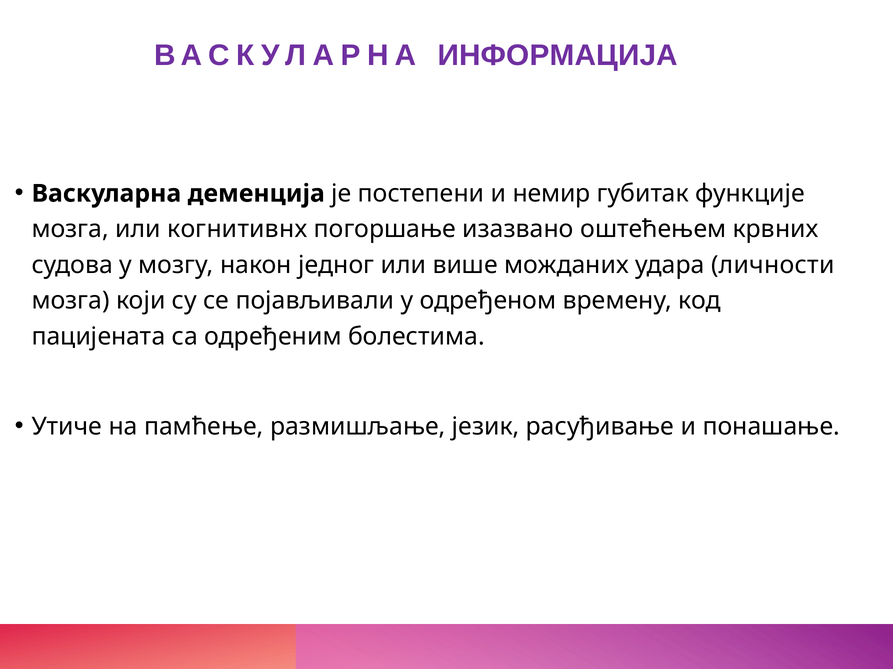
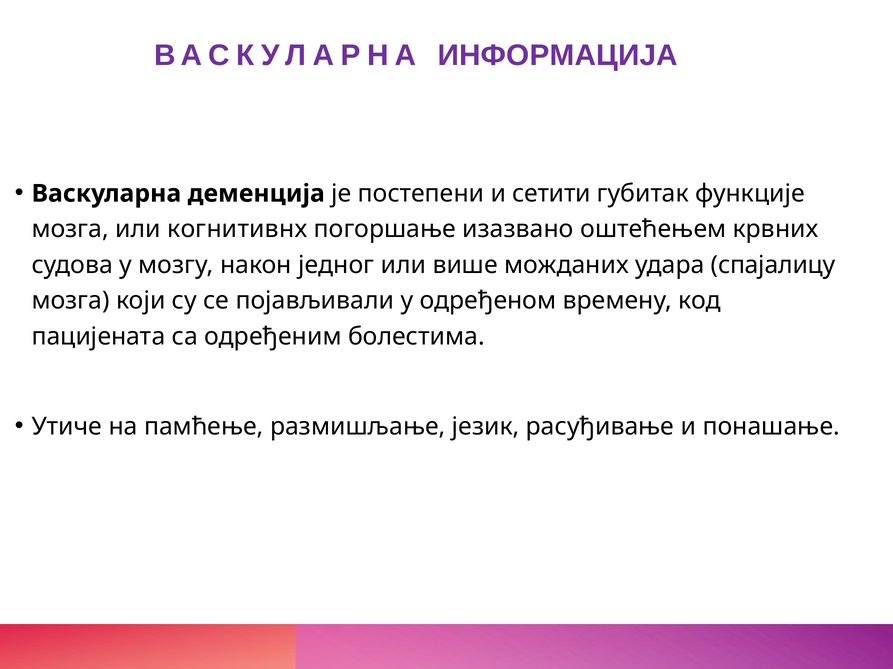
немир: немир -> сетити
личности: личности -> спајалицу
